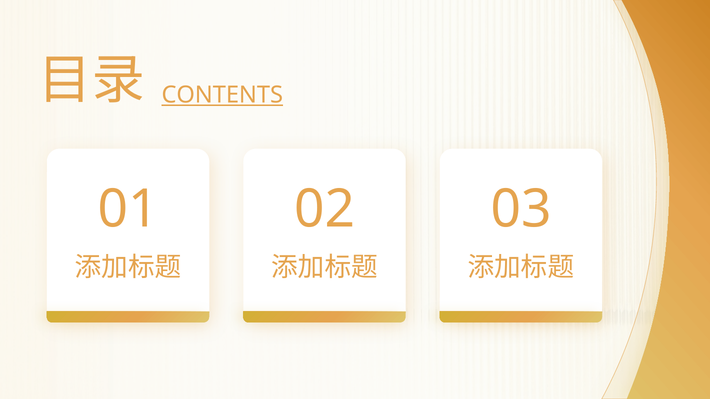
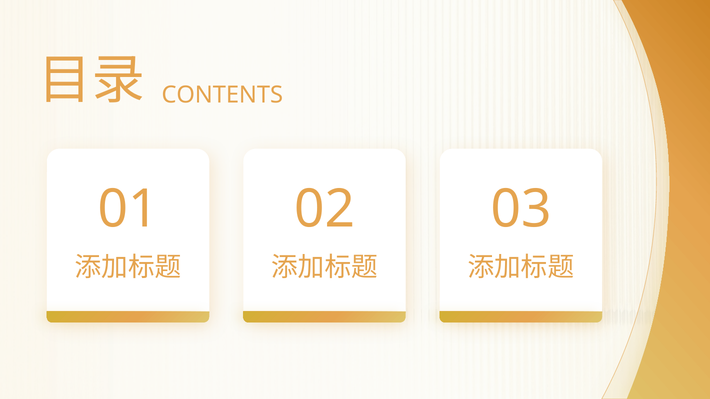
CONTENTS underline: present -> none
